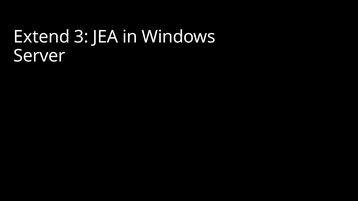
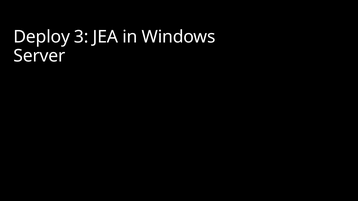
Extend: Extend -> Deploy
